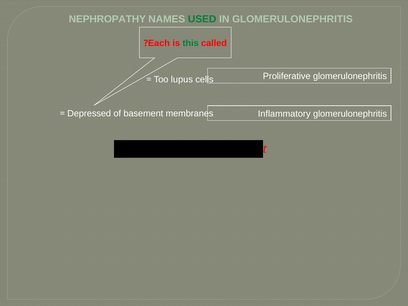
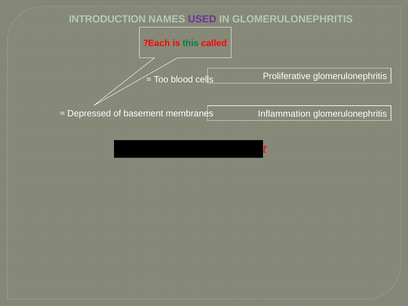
NEPHROPATHY: NEPHROPATHY -> INTRODUCTION
USED colour: green -> purple
lupus: lupus -> blood
Inflammatory: Inflammatory -> Inflammation
